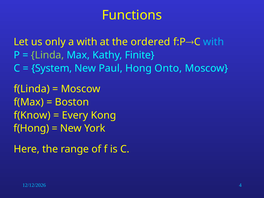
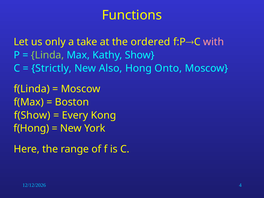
a with: with -> take
with at (214, 42) colour: light blue -> pink
Finite: Finite -> Show
System: System -> Strictly
Paul: Paul -> Also
f(Know: f(Know -> f(Show
